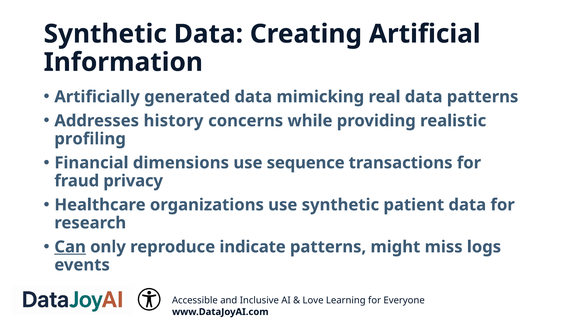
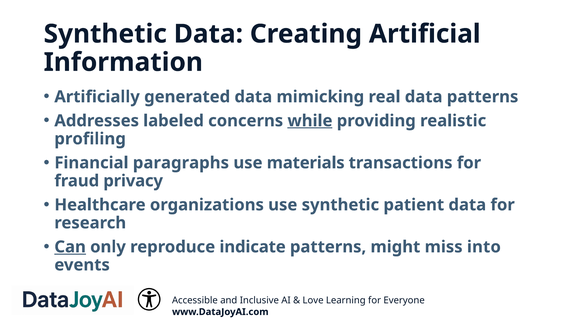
history: history -> labeled
while underline: none -> present
dimensions: dimensions -> paragraphs
sequence: sequence -> materials
logs: logs -> into
